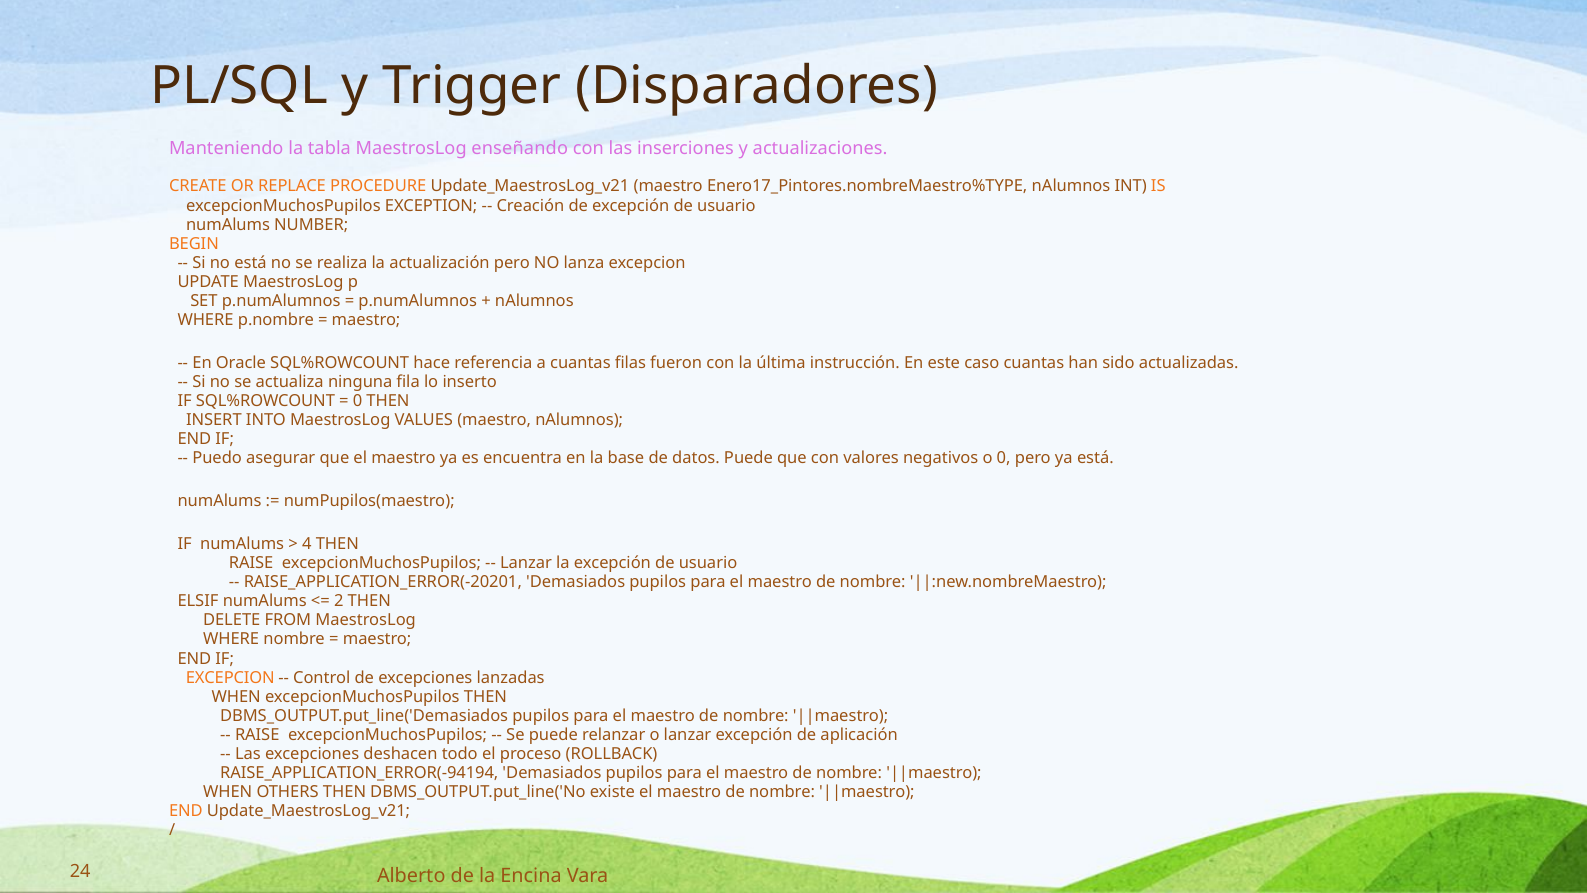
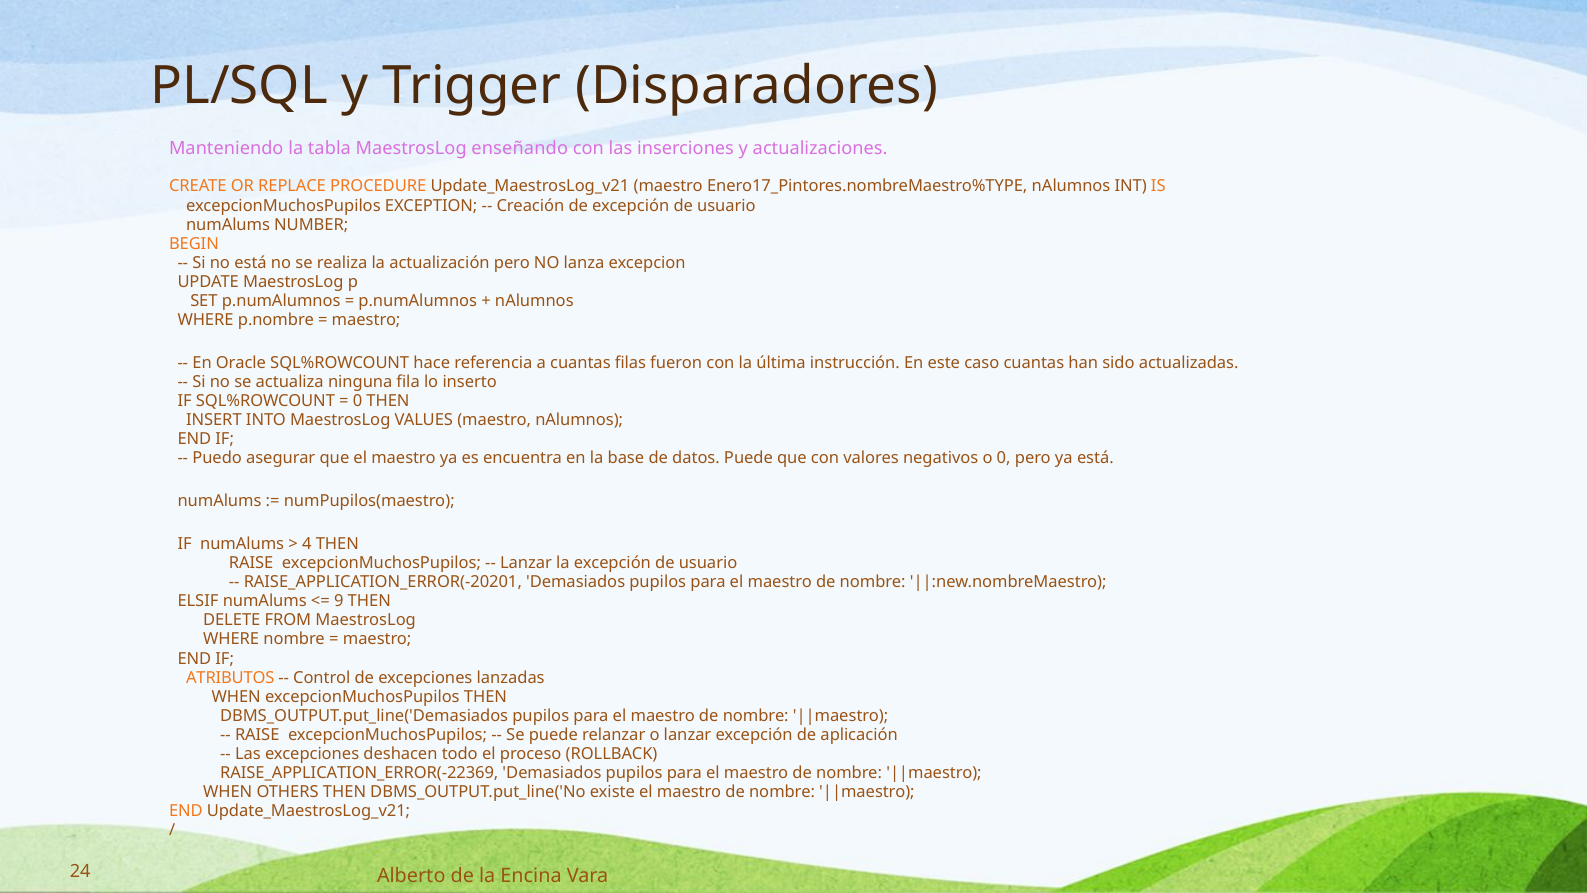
2: 2 -> 9
EXCEPCION at (230, 677): EXCEPCION -> ATRIBUTOS
RAISE_APPLICATION_ERROR(-94194: RAISE_APPLICATION_ERROR(-94194 -> RAISE_APPLICATION_ERROR(-22369
